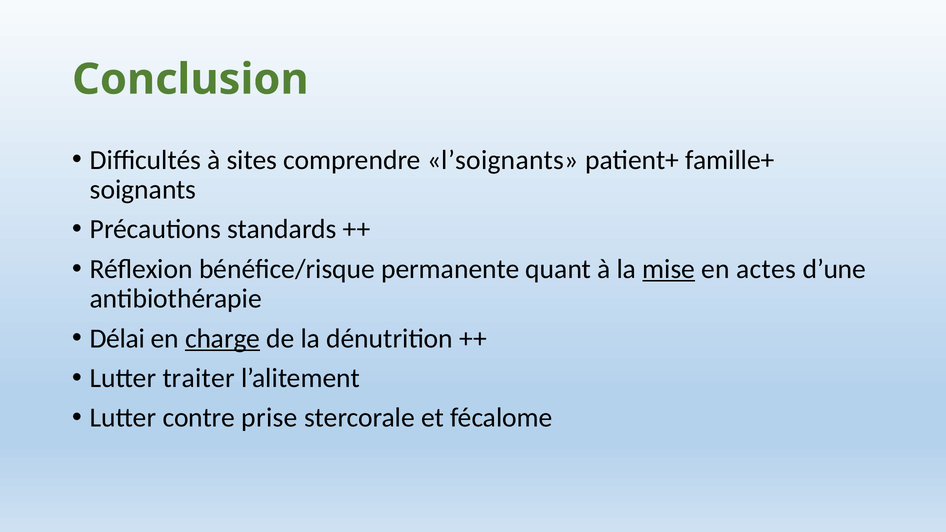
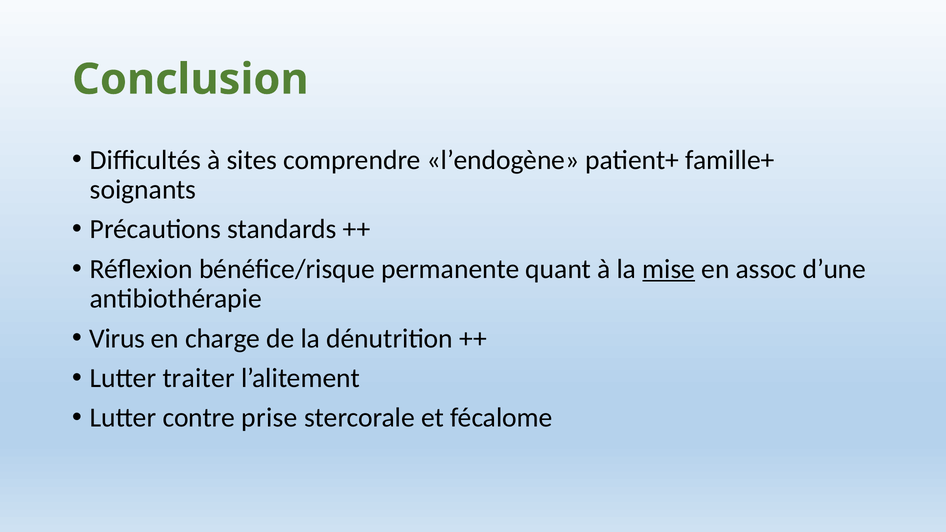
l’soignants: l’soignants -> l’endogène
actes: actes -> assoc
Délai: Délai -> Virus
charge underline: present -> none
